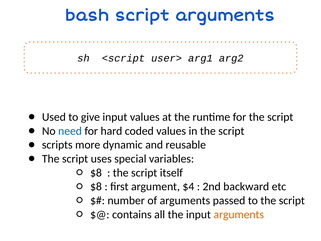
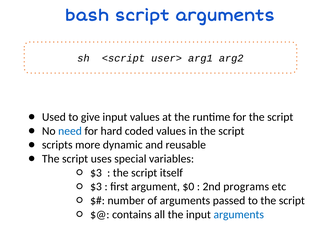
$8 at (96, 173): $8 -> $3
$8 at (96, 186): $8 -> $3
$4: $4 -> $0
backward: backward -> programs
arguments at (239, 214) colour: orange -> blue
